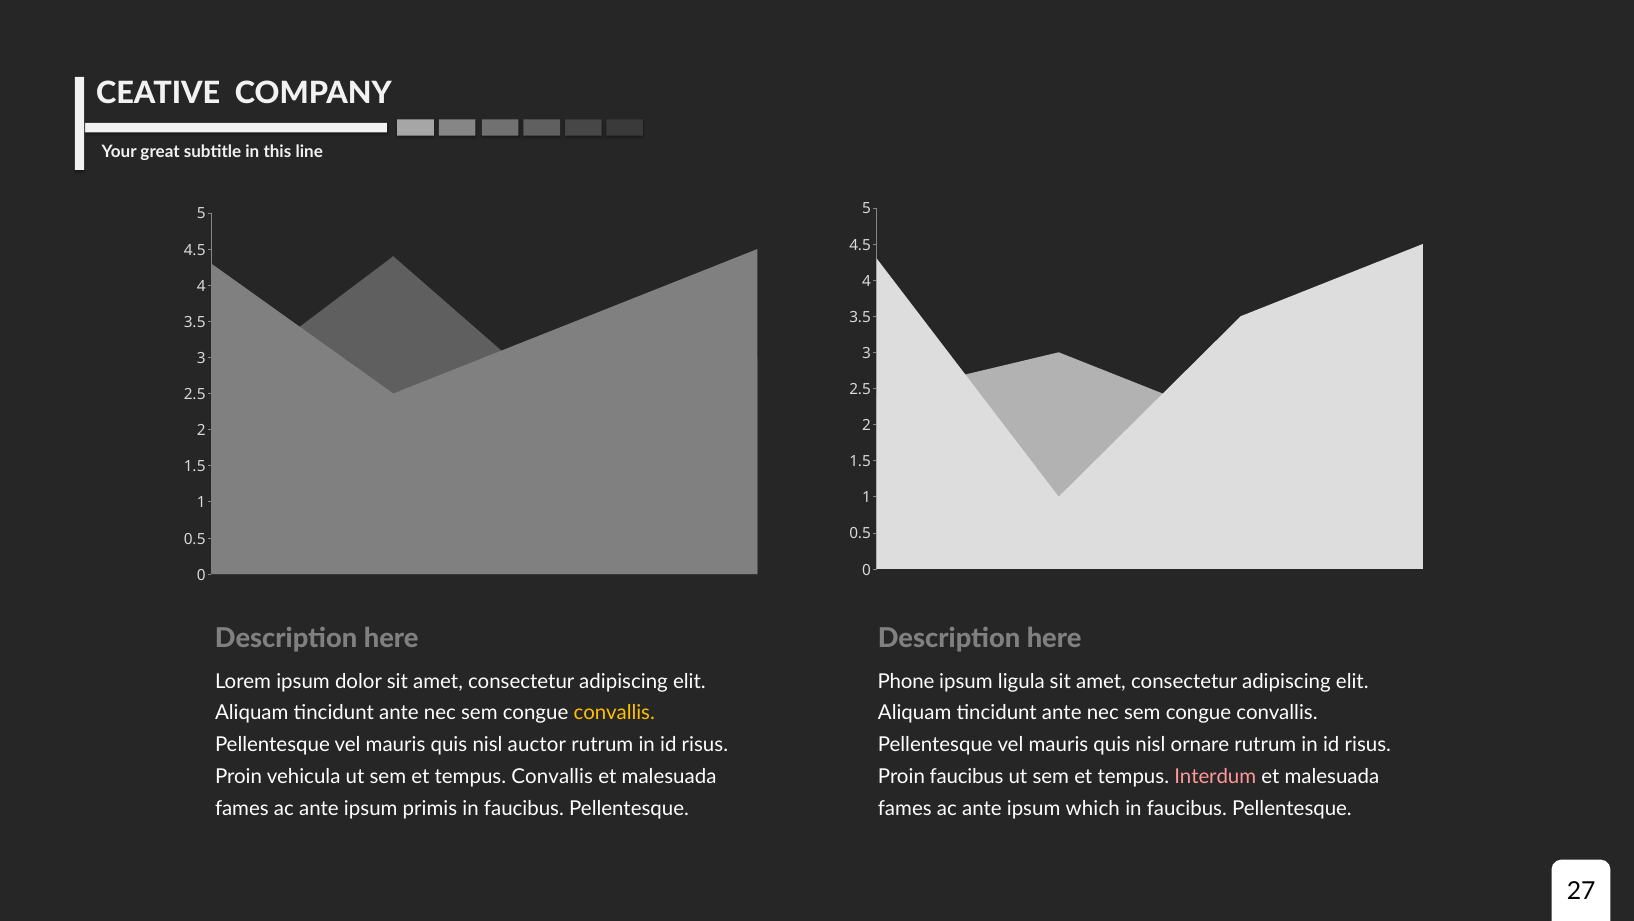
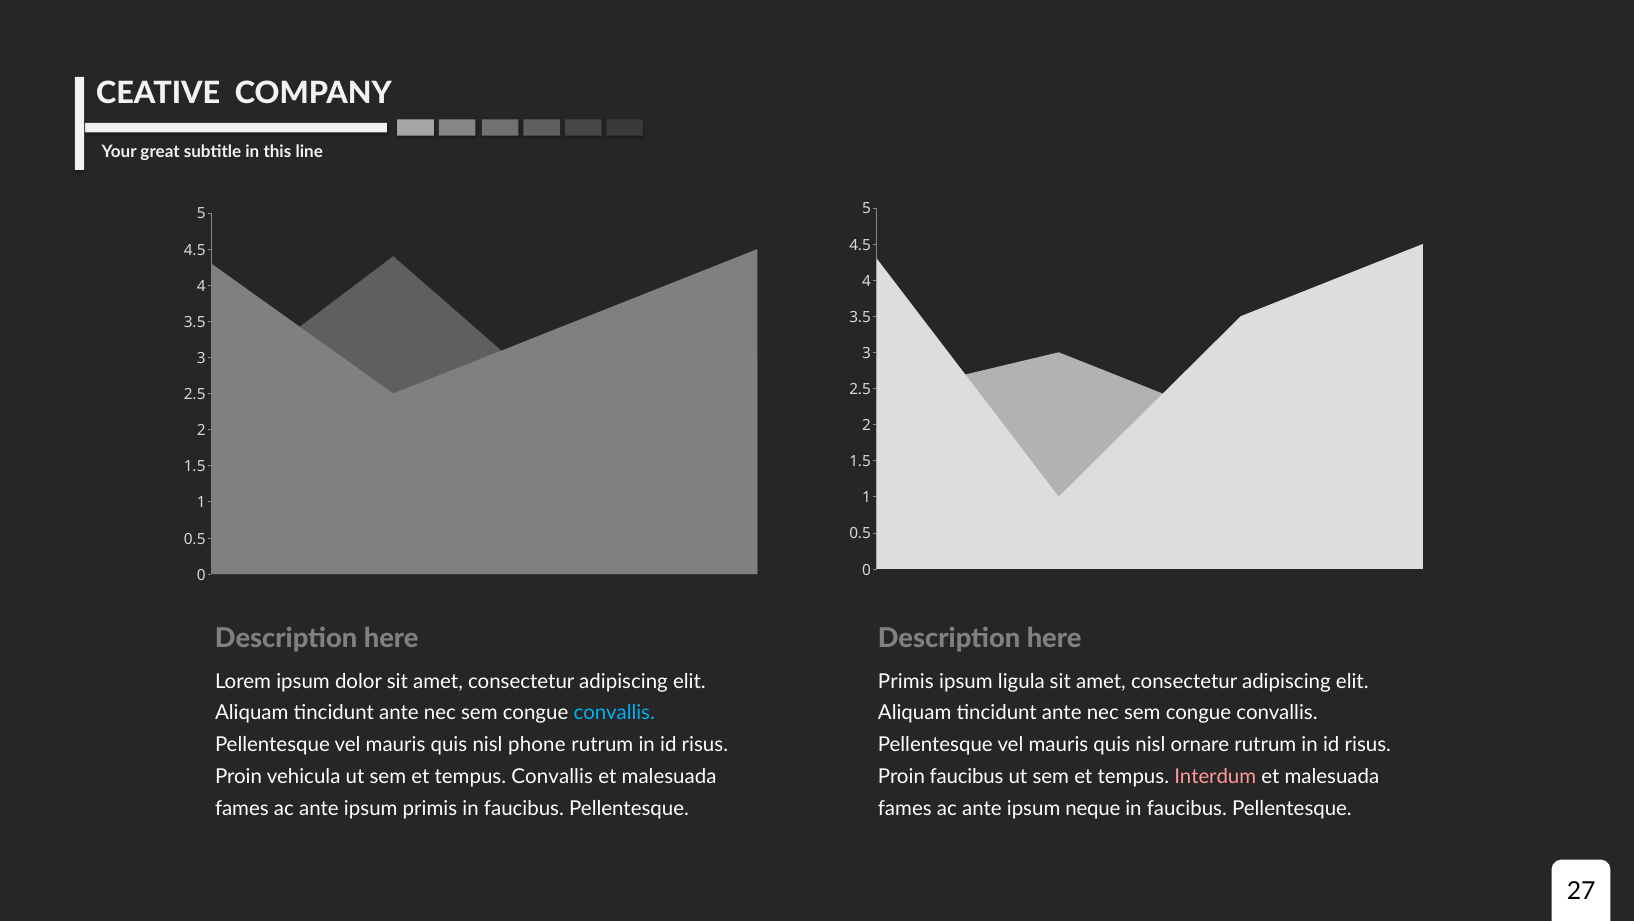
Phone at (906, 682): Phone -> Primis
convallis at (614, 714) colour: yellow -> light blue
auctor: auctor -> phone
which: which -> neque
